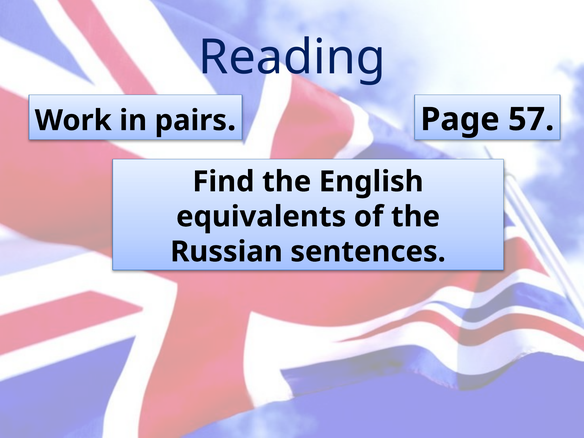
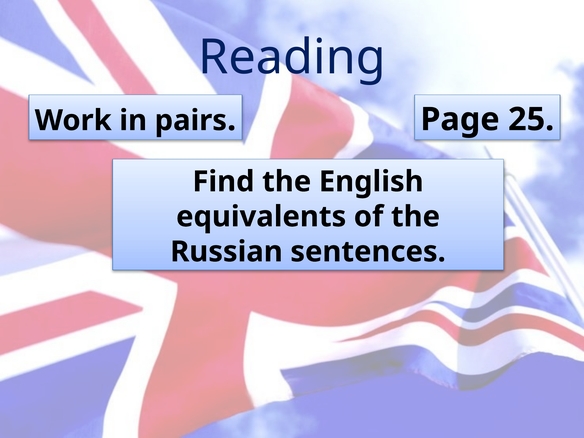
57: 57 -> 25
